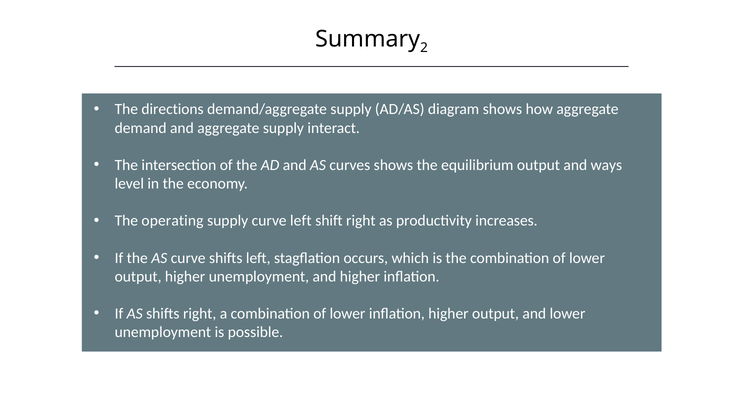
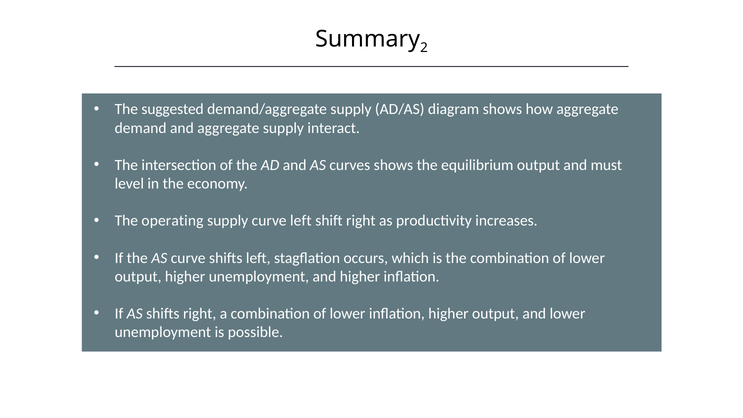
directions: directions -> suggested
ways: ways -> must
